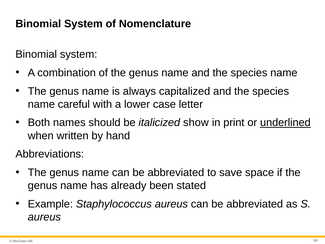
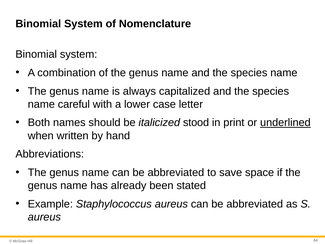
show: show -> stood
